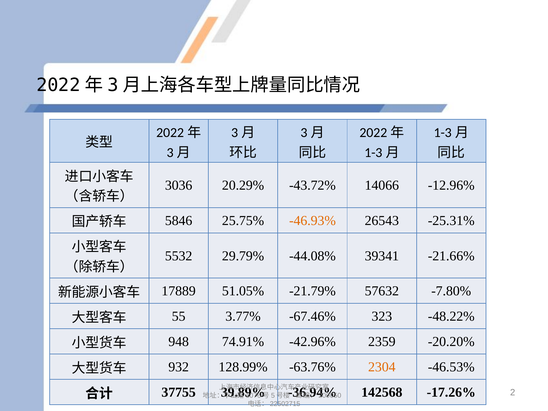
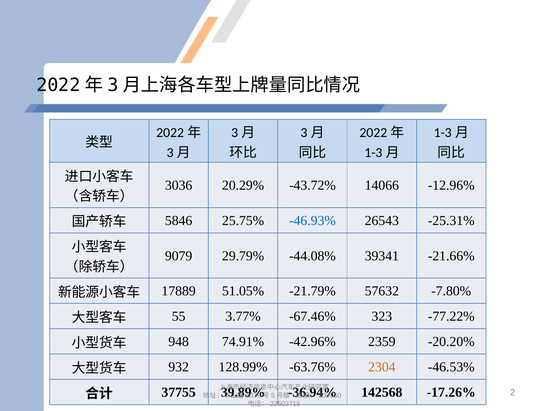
-46.93% colour: orange -> blue
5532: 5532 -> 9079
-48.22%: -48.22% -> -77.22%
